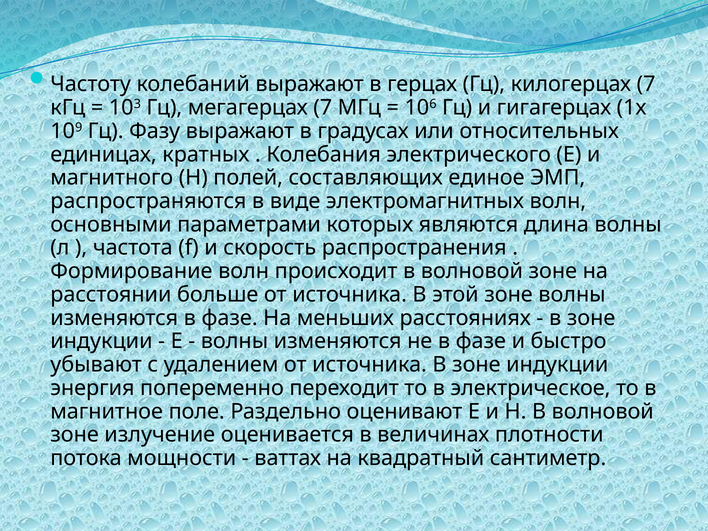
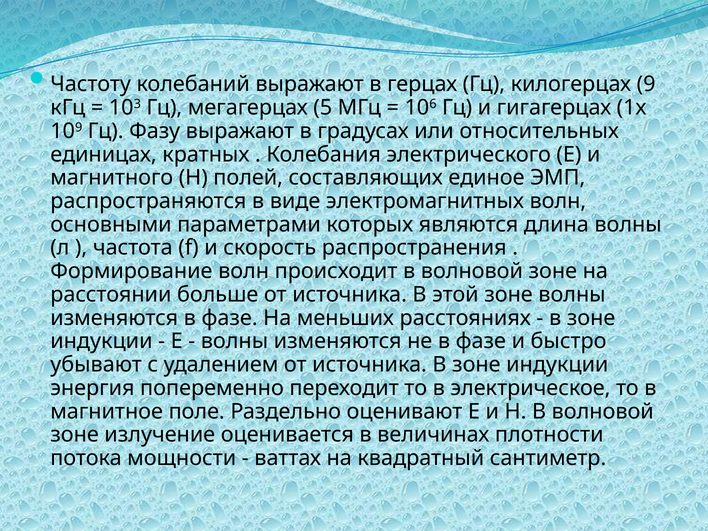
килогерцах 7: 7 -> 9
мегагерцах 7: 7 -> 5
